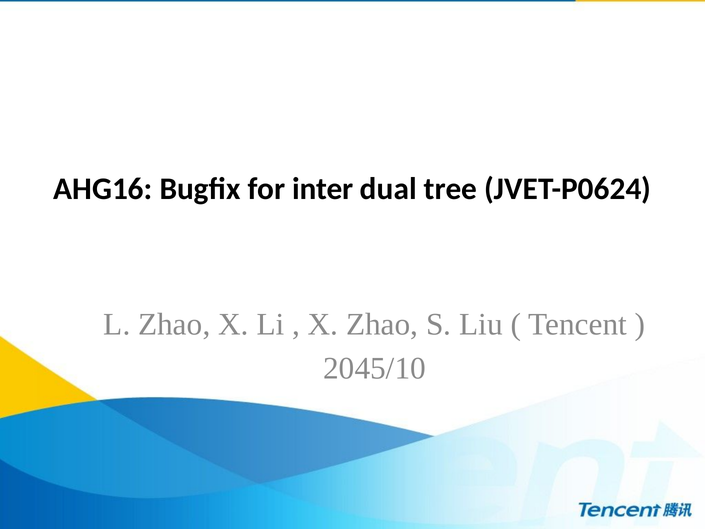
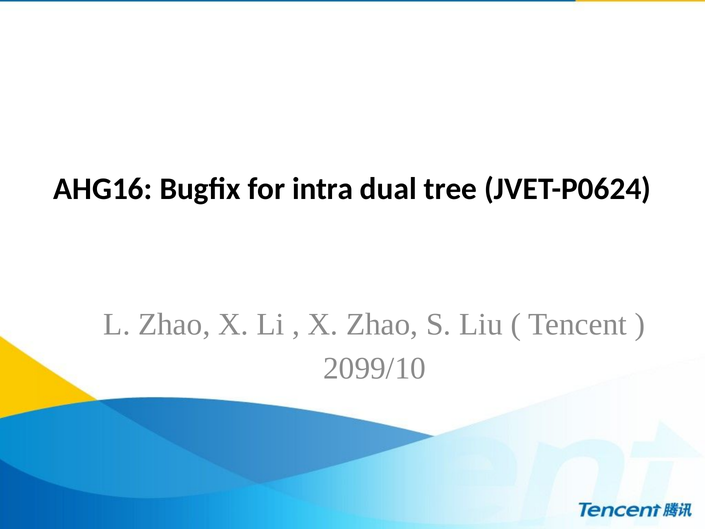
inter: inter -> intra
2045/10: 2045/10 -> 2099/10
